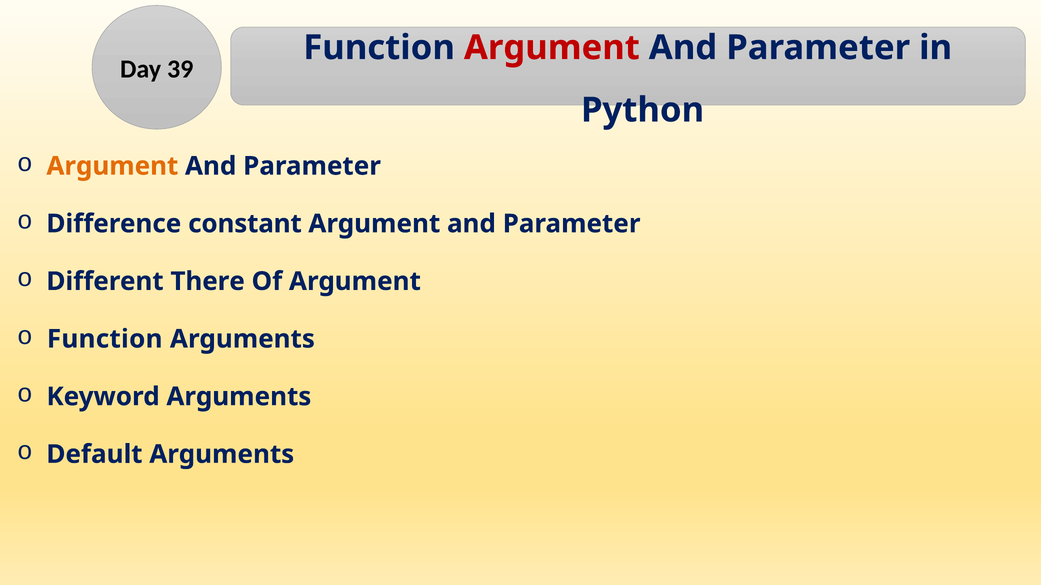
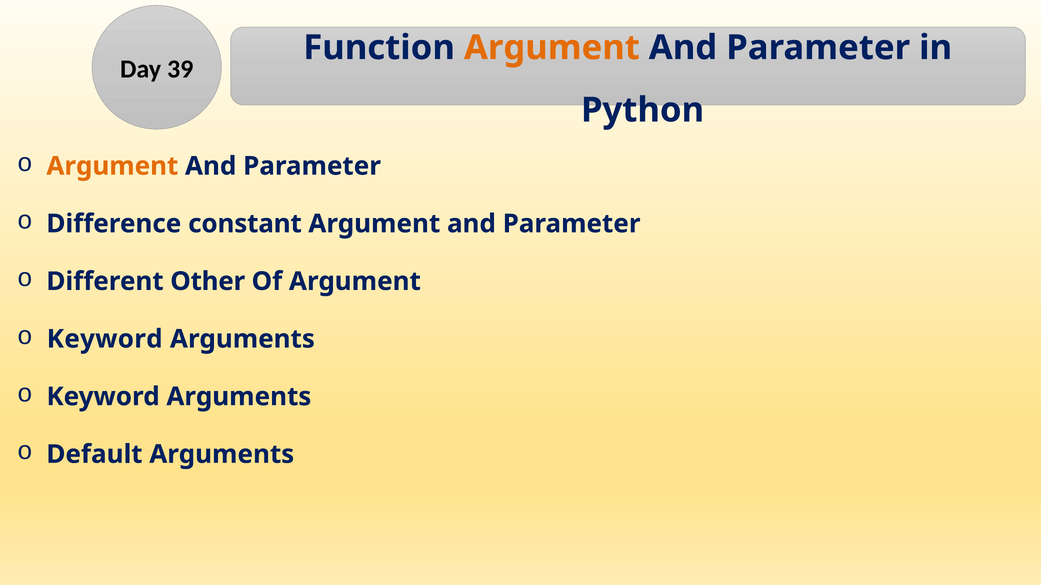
Argument at (552, 48) colour: red -> orange
There: There -> Other
Function at (105, 339): Function -> Keyword
